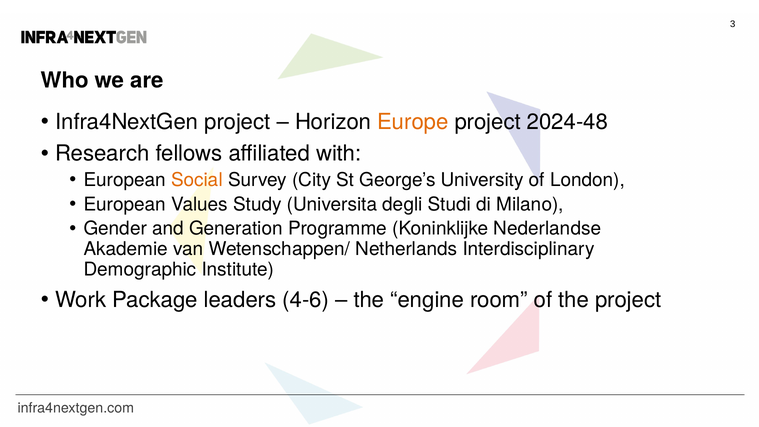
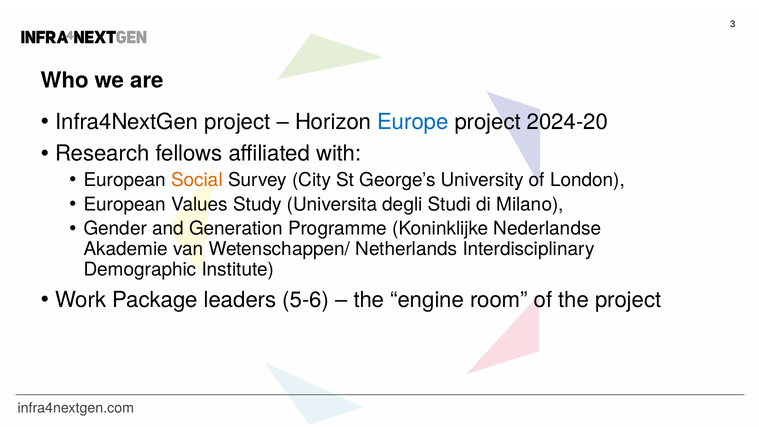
Europe colour: orange -> blue
2024-48: 2024-48 -> 2024-20
4-6: 4-6 -> 5-6
